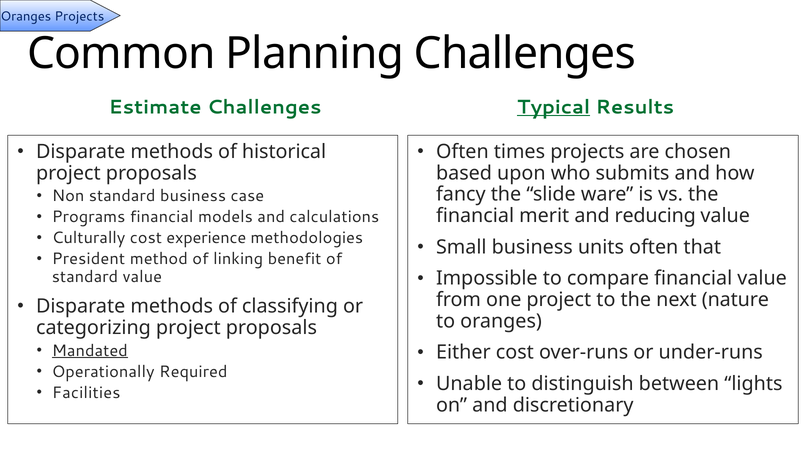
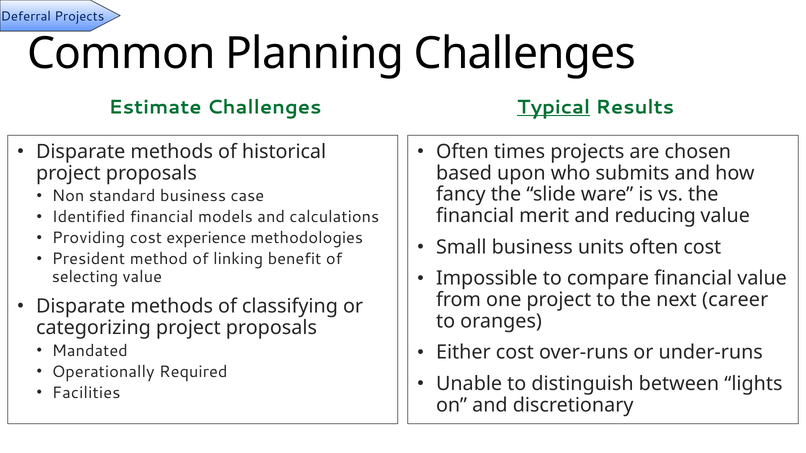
Oranges at (26, 16): Oranges -> Deferral
Programs: Programs -> Identified
Culturally: Culturally -> Providing
often that: that -> cost
standard at (85, 277): standard -> selecting
nature: nature -> career
Mandated underline: present -> none
